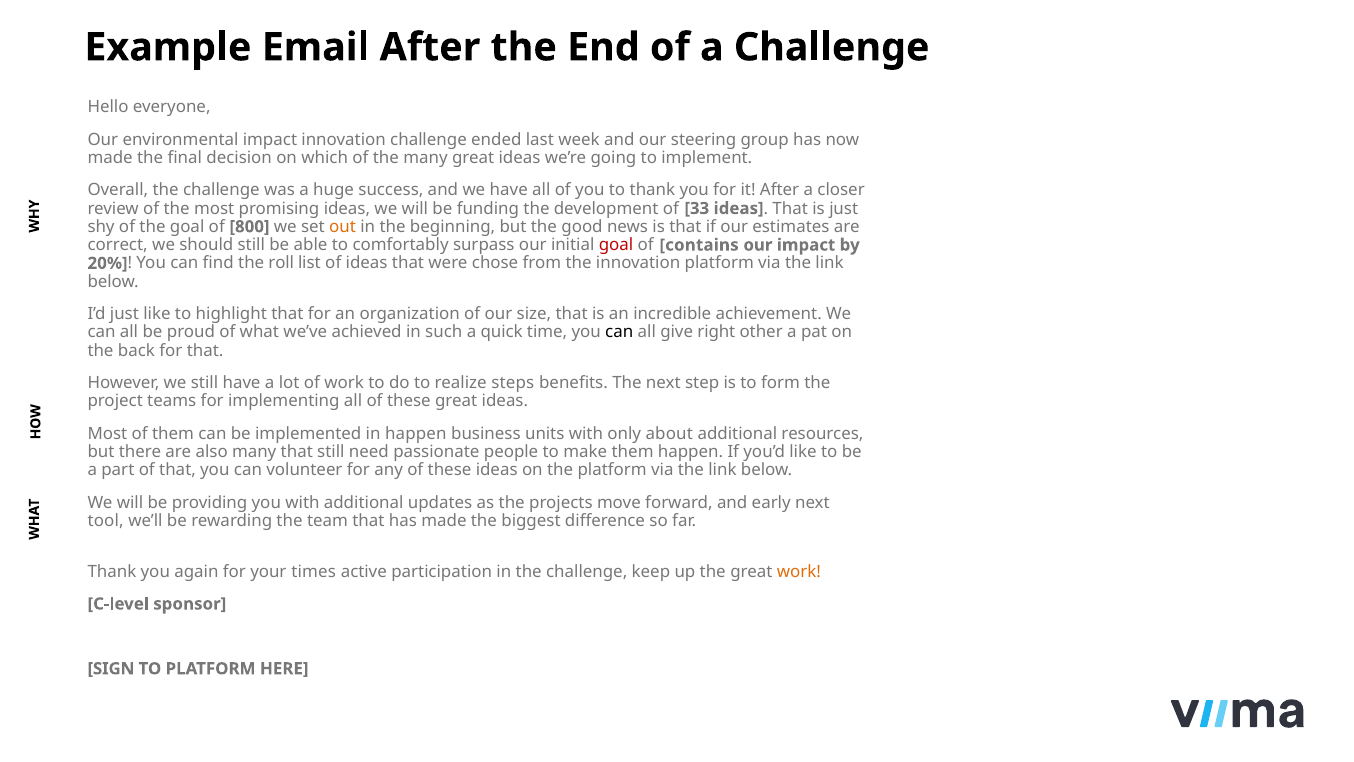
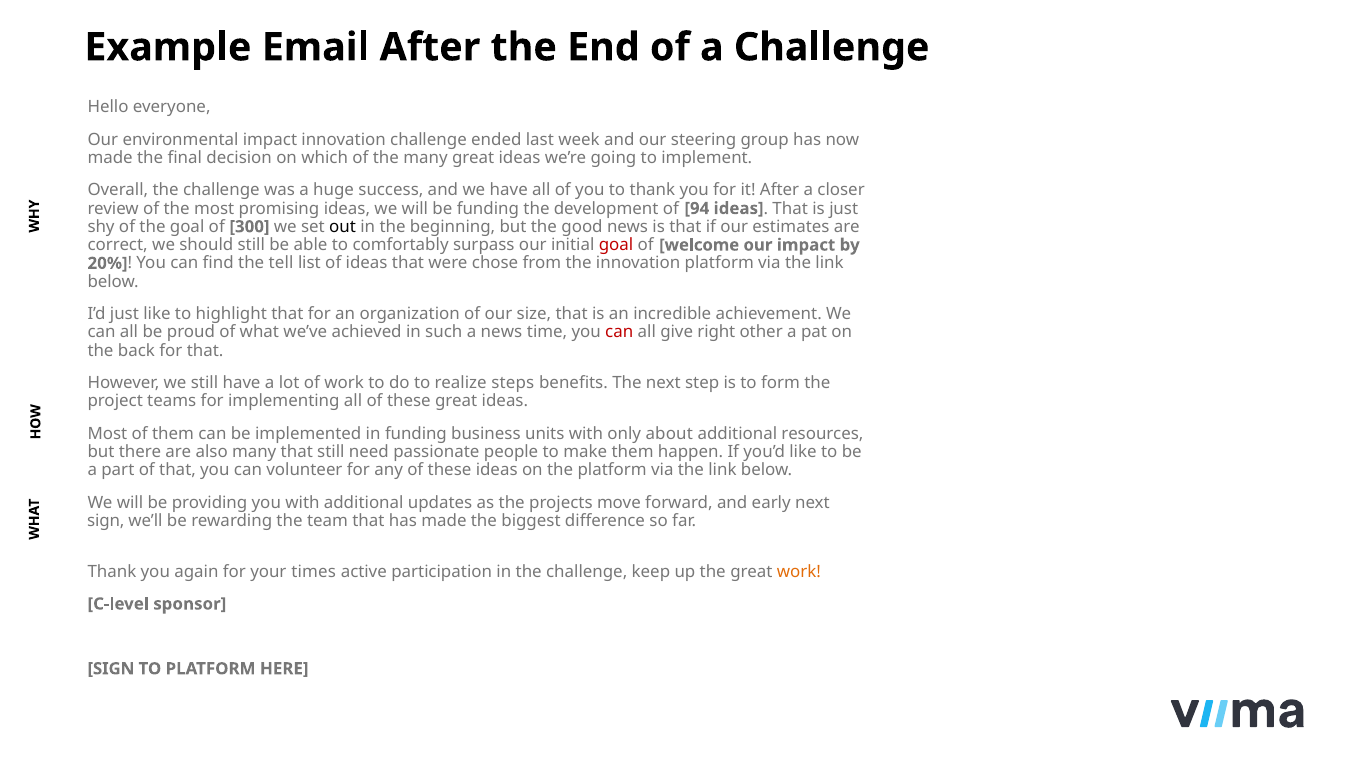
33: 33 -> 94
800: 800 -> 300
out colour: orange -> black
contains: contains -> welcome
roll: roll -> tell
a quick: quick -> news
can at (619, 332) colour: black -> red
in happen: happen -> funding
tool at (106, 521): tool -> sign
